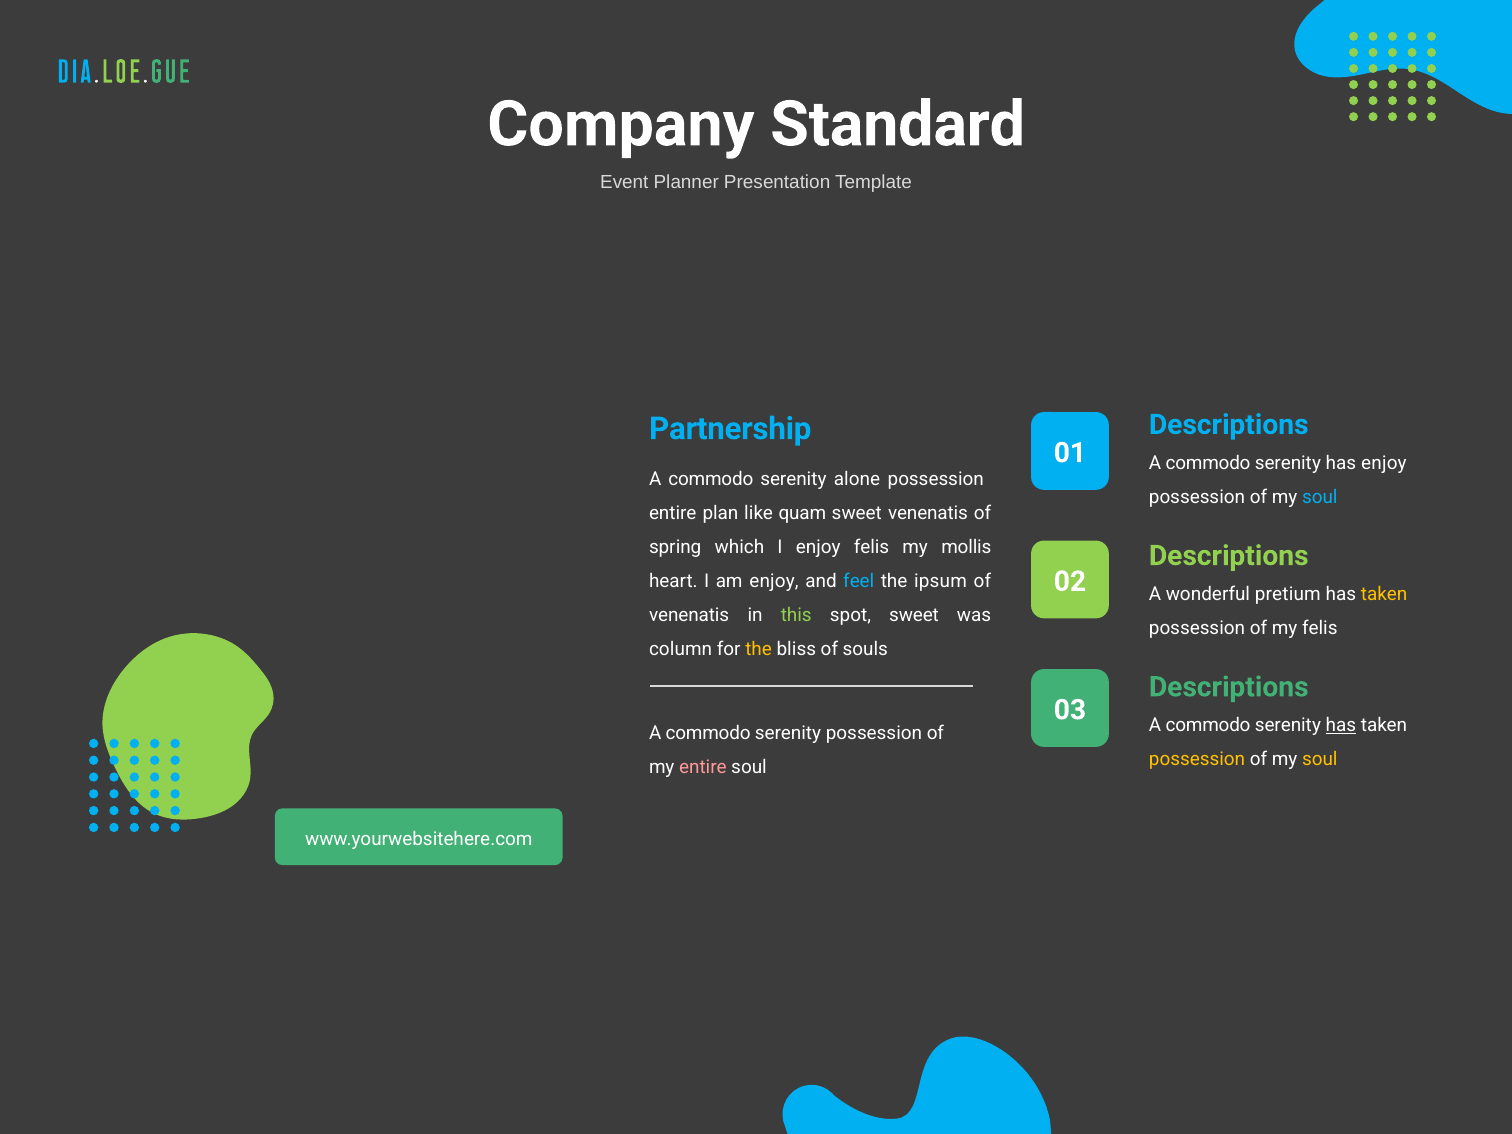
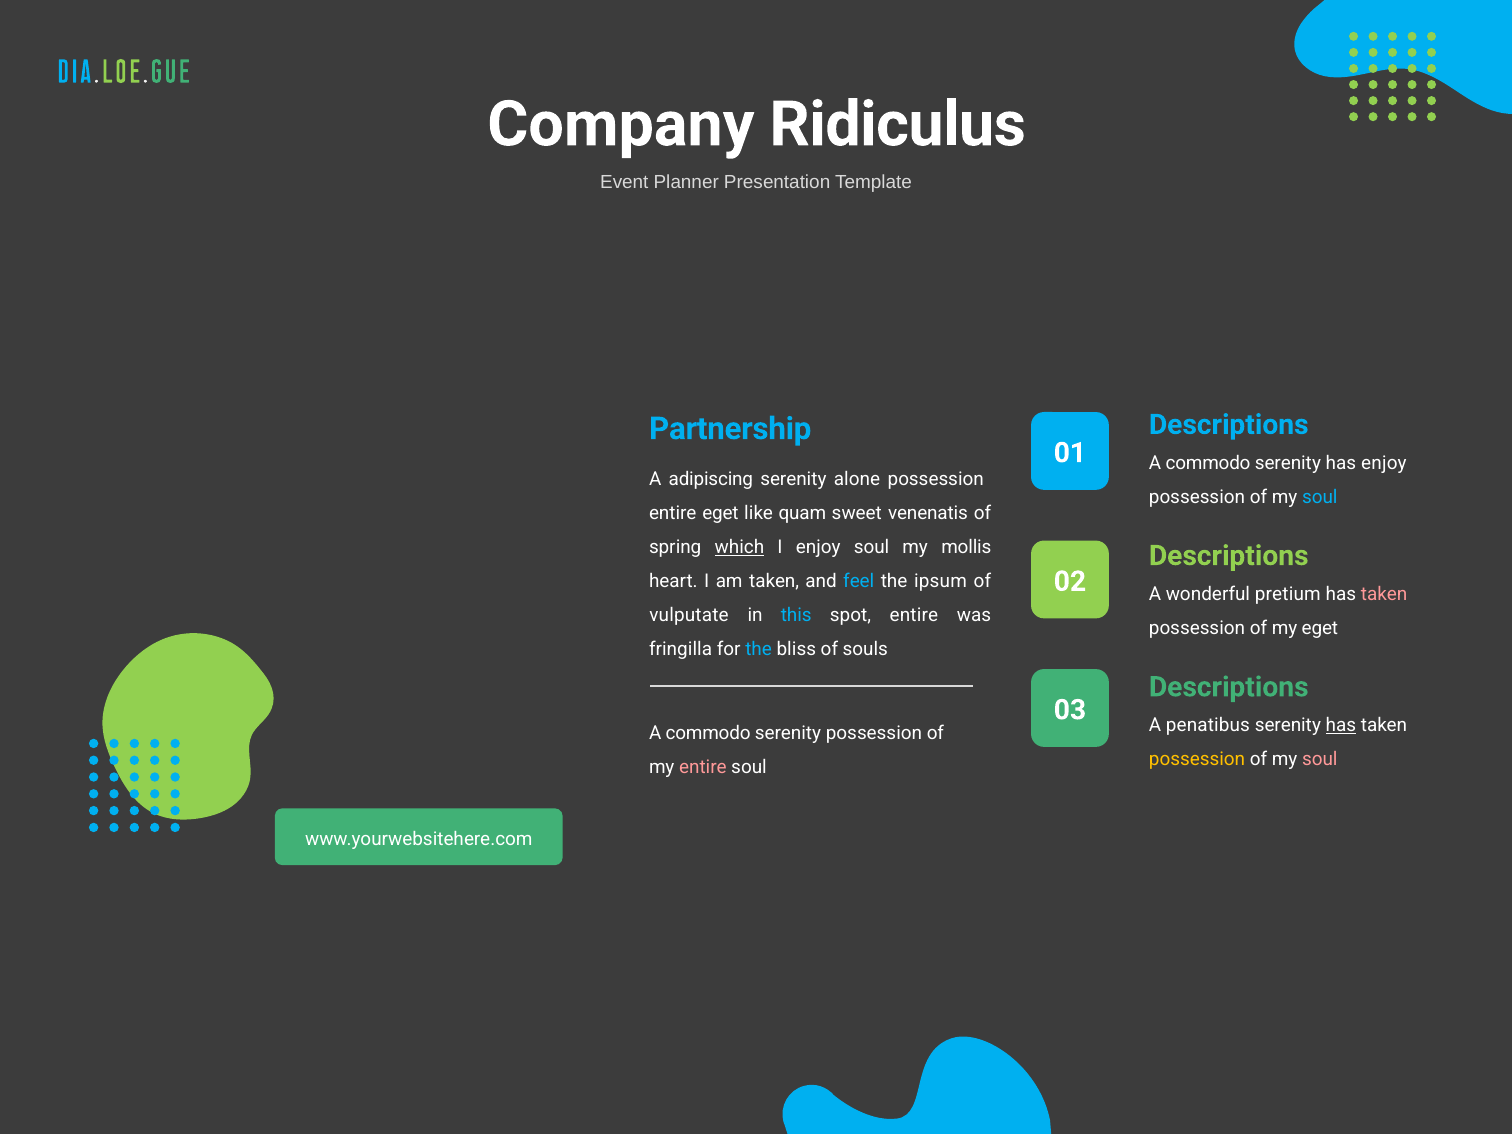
Standard: Standard -> Ridiculus
commodo at (711, 479): commodo -> adipiscing
entire plan: plan -> eget
which underline: none -> present
enjoy felis: felis -> soul
am enjoy: enjoy -> taken
taken at (1384, 594) colour: yellow -> pink
venenatis at (689, 615): venenatis -> vulputate
this colour: light green -> light blue
spot sweet: sweet -> entire
my felis: felis -> eget
column: column -> fringilla
the at (759, 650) colour: yellow -> light blue
commodo at (1208, 725): commodo -> penatibus
soul at (1320, 759) colour: yellow -> pink
